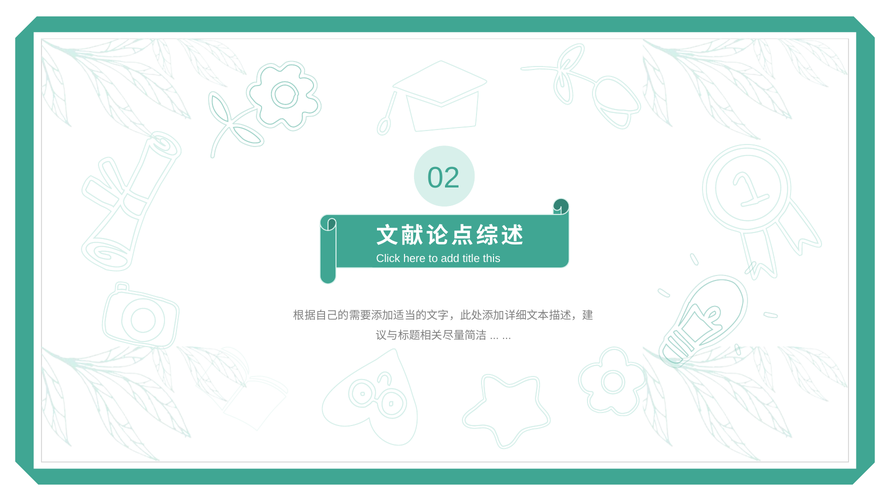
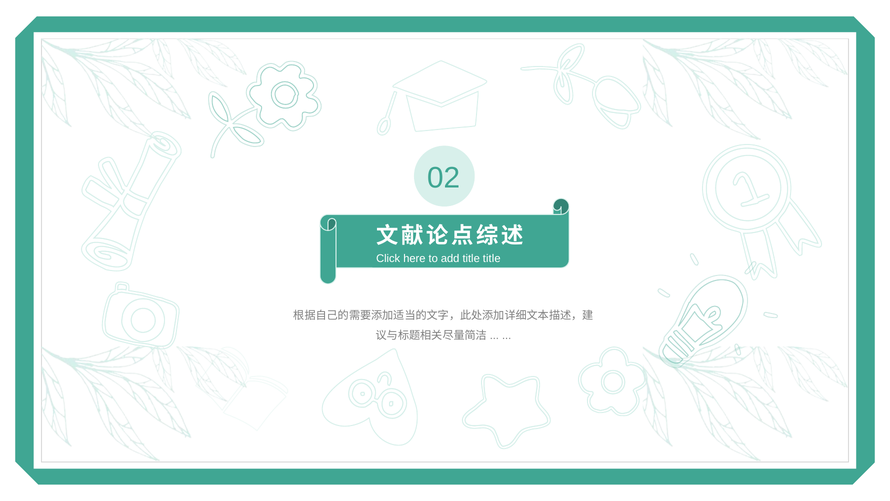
title this: this -> title
